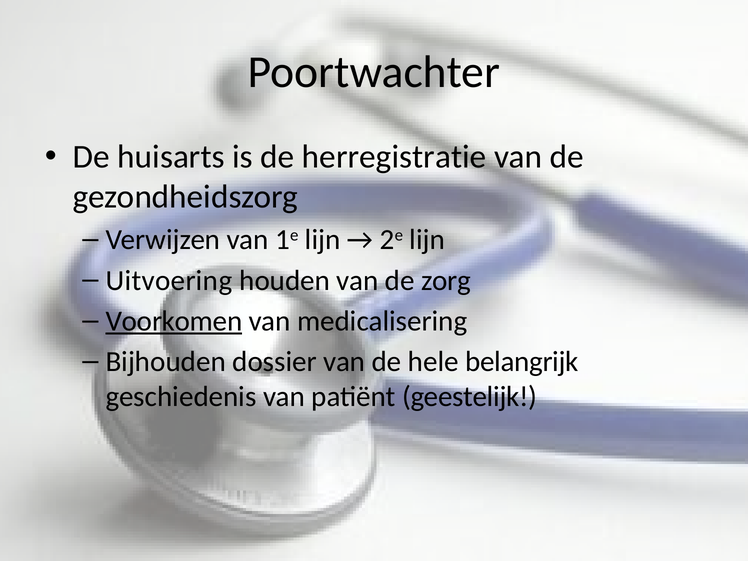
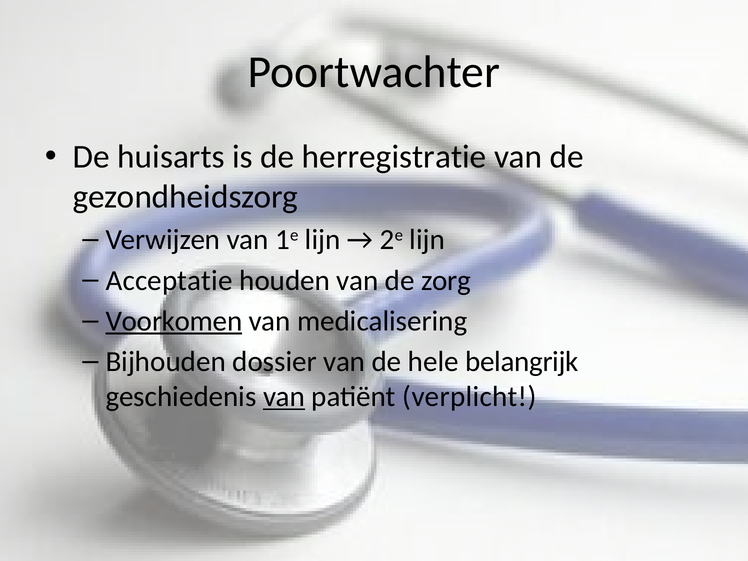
Uitvoering: Uitvoering -> Acceptatie
van at (284, 397) underline: none -> present
geestelijk: geestelijk -> verplicht
